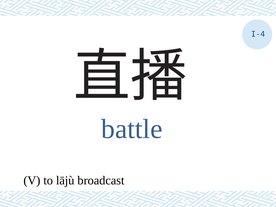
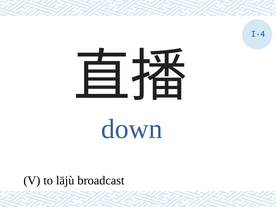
battle: battle -> down
